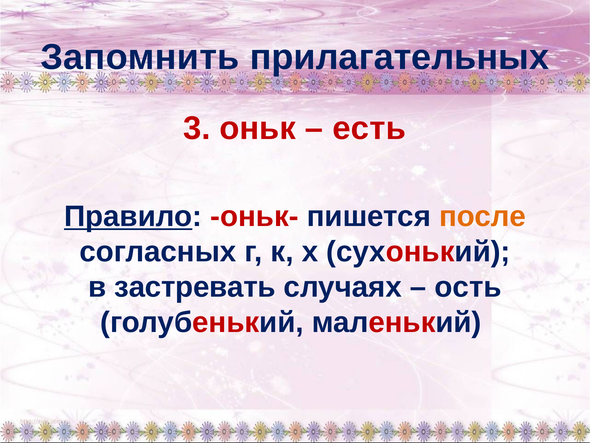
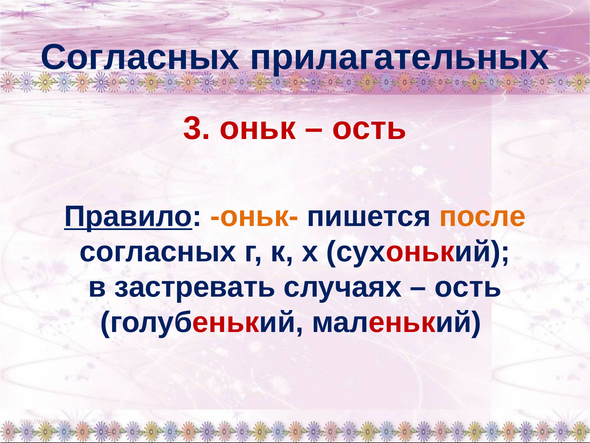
Запомнить at (140, 57): Запомнить -> Согласных
есть at (369, 128): есть -> ость
оньк- colour: red -> orange
